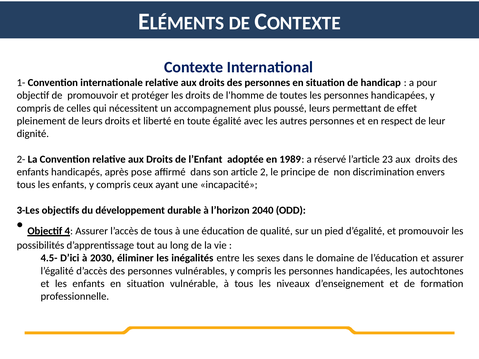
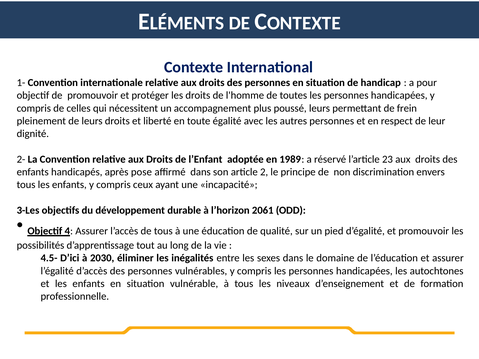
effet: effet -> frein
2040: 2040 -> 2061
